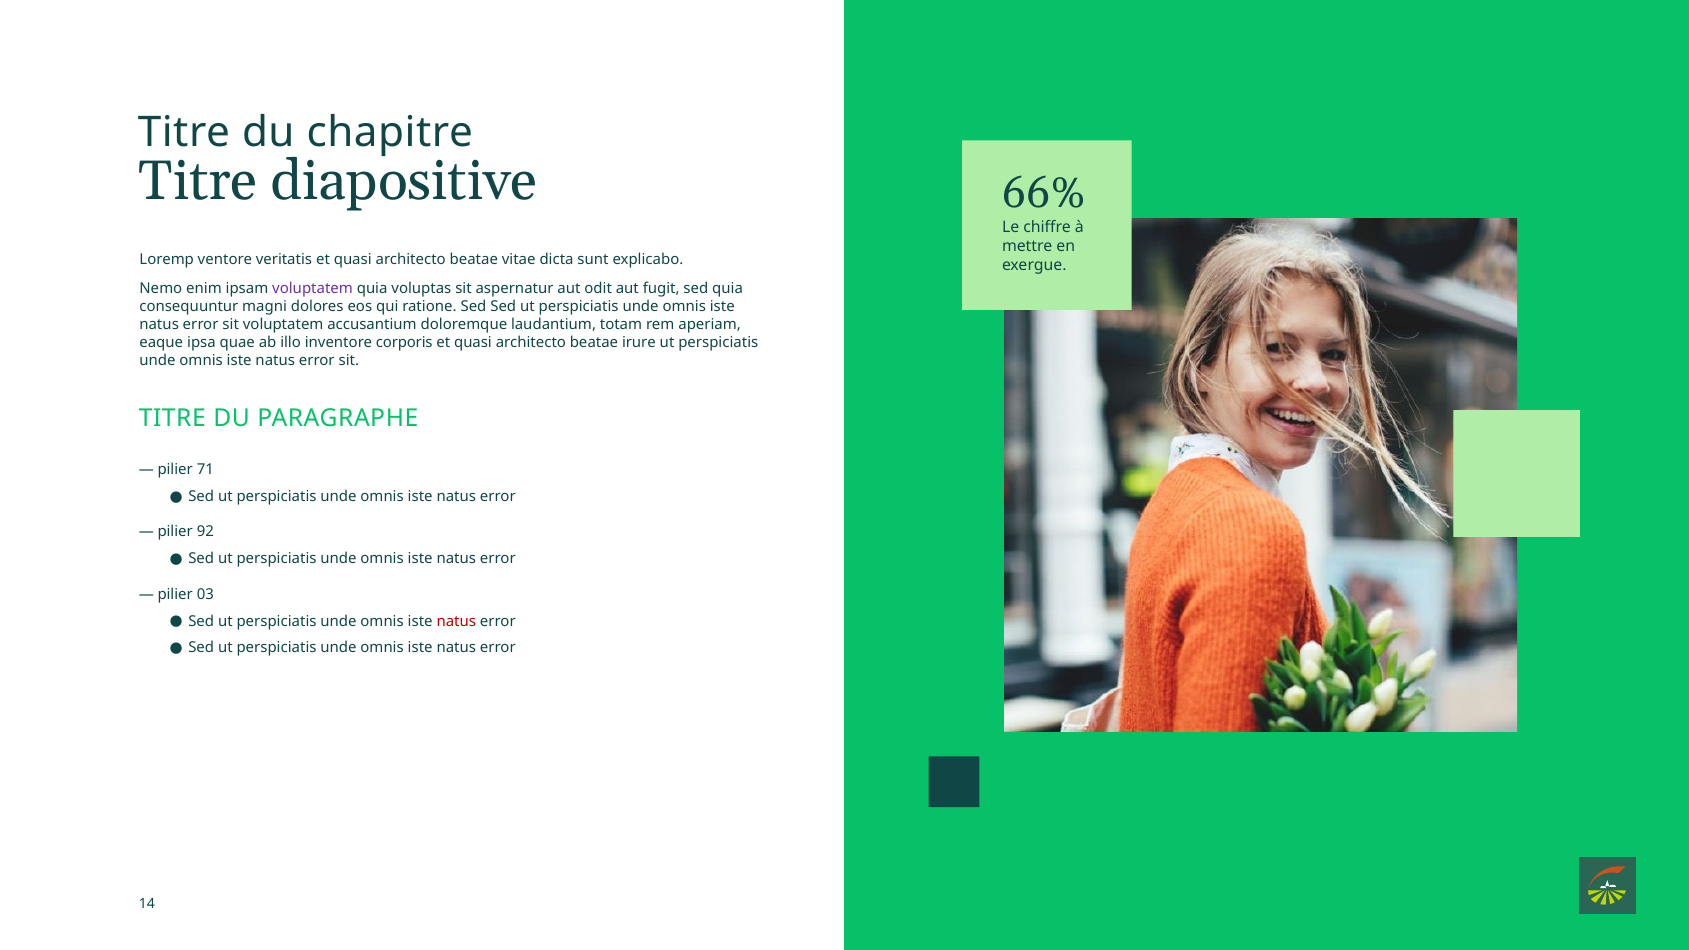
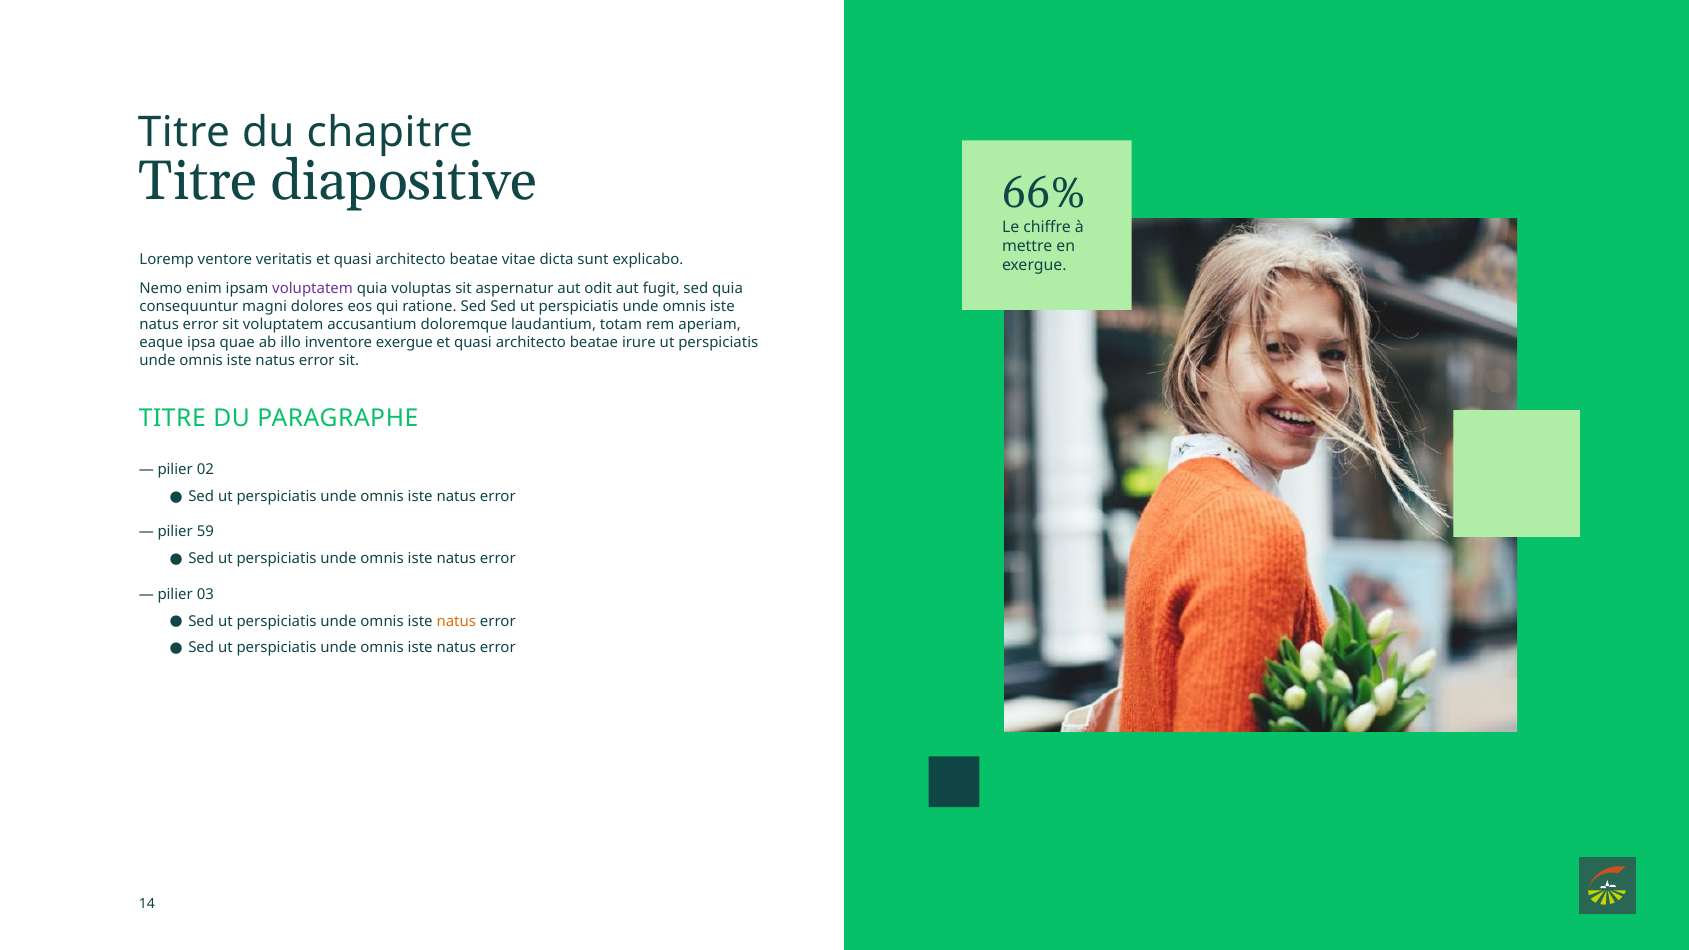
inventore corporis: corporis -> exergue
71: 71 -> 02
92: 92 -> 59
natus at (456, 621) colour: red -> orange
